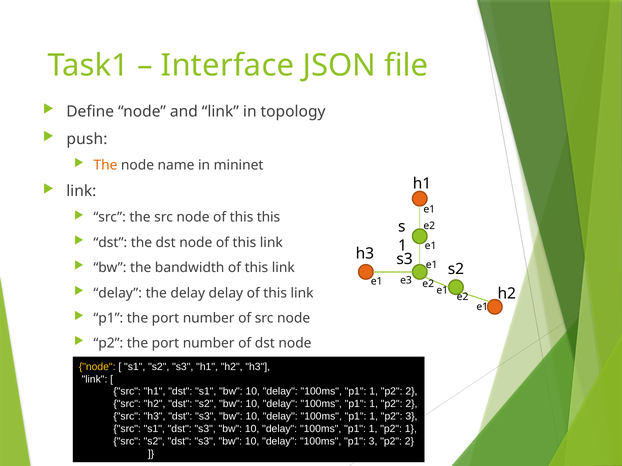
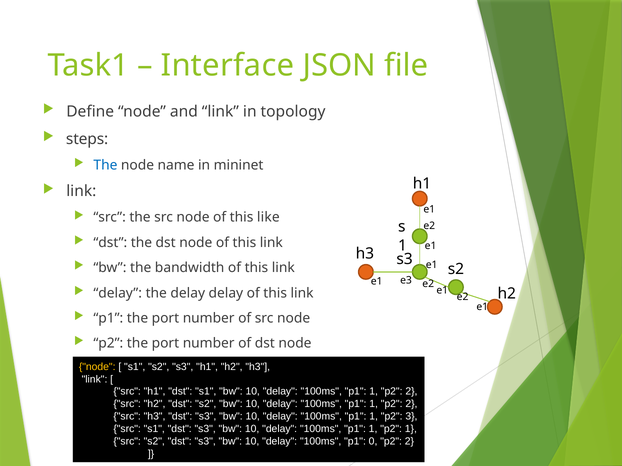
push: push -> steps
The at (105, 165) colour: orange -> blue
this this: this -> like
p1 3: 3 -> 0
